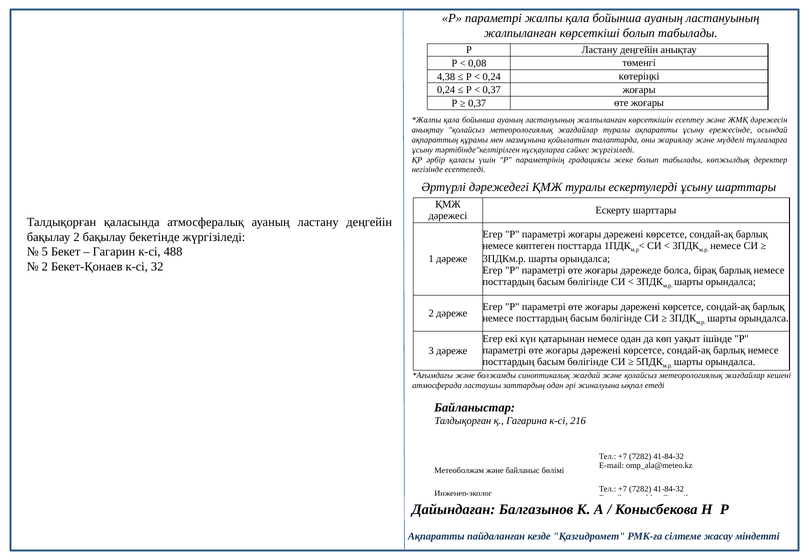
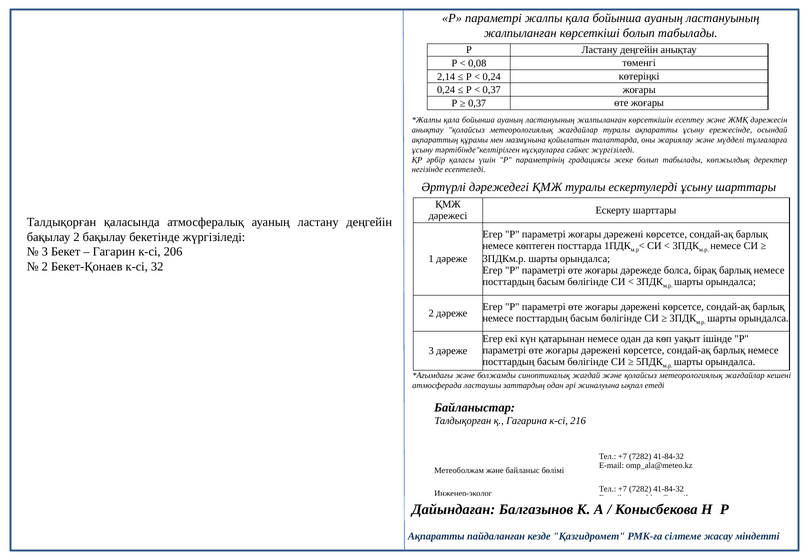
4,38: 4,38 -> 2,14
5 at (45, 252): 5 -> 3
488: 488 -> 206
